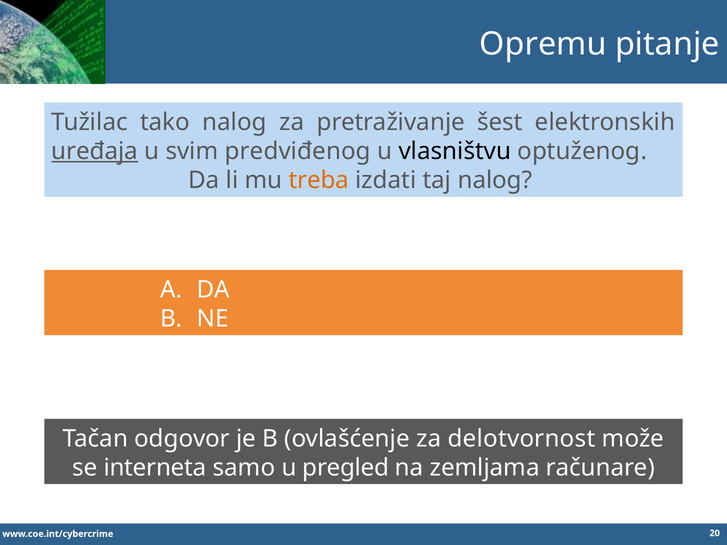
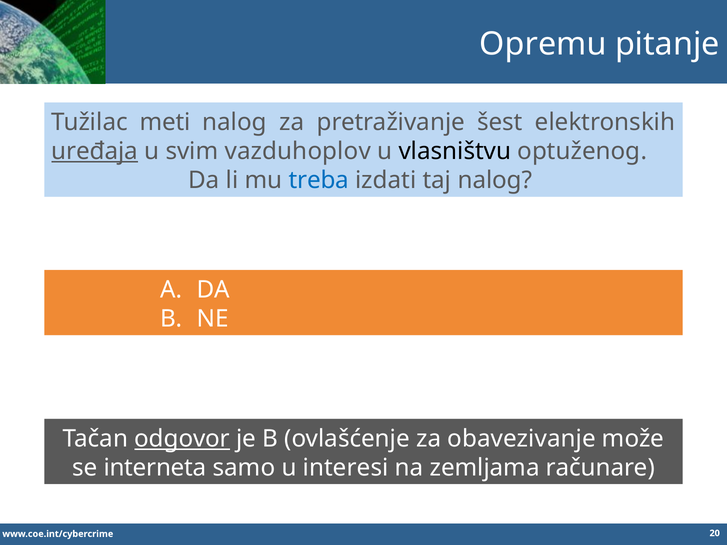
tako: tako -> meti
predviđenog: predviđenog -> vazduhoplov
treba colour: orange -> blue
odgovor underline: none -> present
delotvornost: delotvornost -> obavezivanje
pregled: pregled -> interesi
